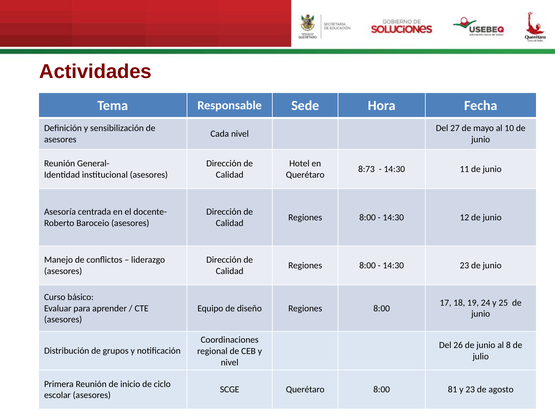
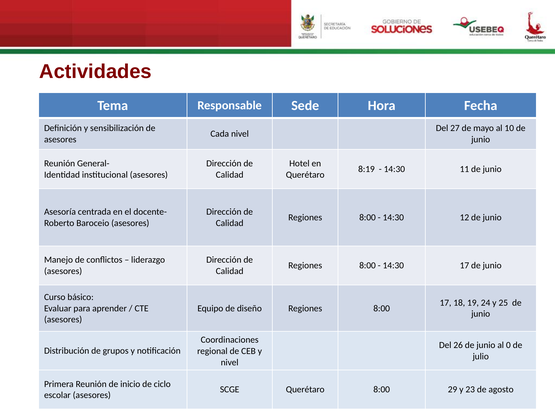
8:73: 8:73 -> 8:19
14:30 23: 23 -> 17
8: 8 -> 0
81: 81 -> 29
